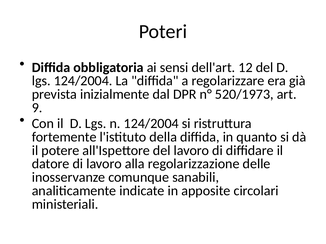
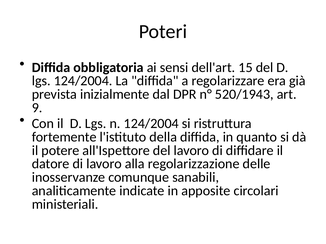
12: 12 -> 15
520/1973: 520/1973 -> 520/1943
